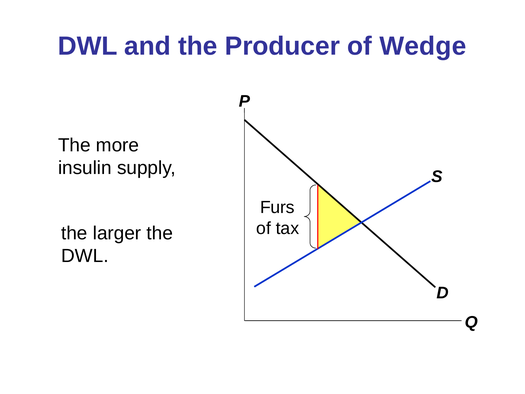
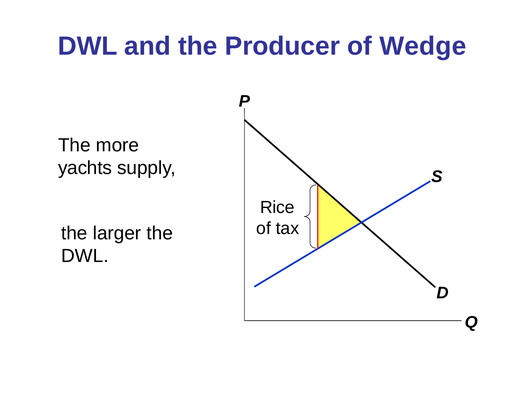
insulin: insulin -> yachts
Furs: Furs -> Rice
